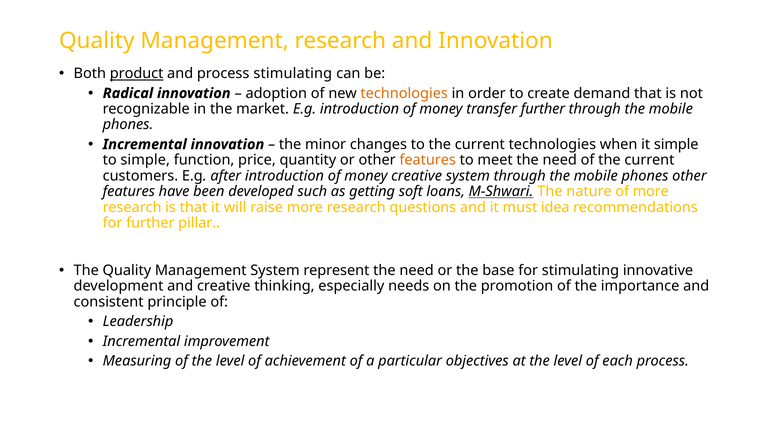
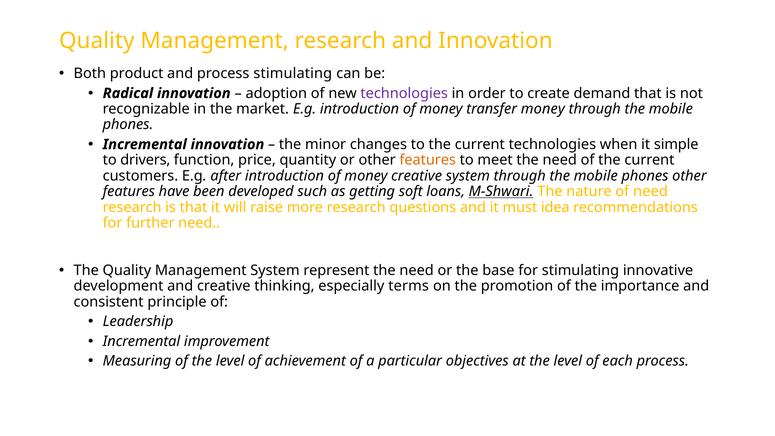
product underline: present -> none
technologies at (404, 93) colour: orange -> purple
transfer further: further -> money
to simple: simple -> drivers
of more: more -> need
further pillar: pillar -> need
needs: needs -> terms
